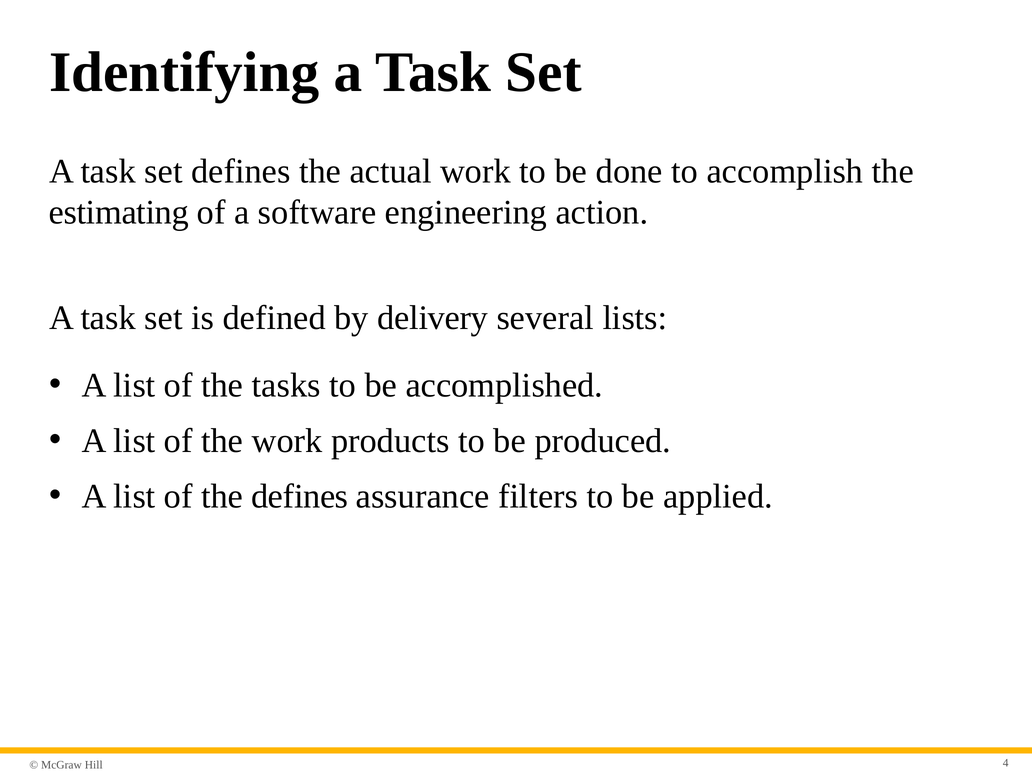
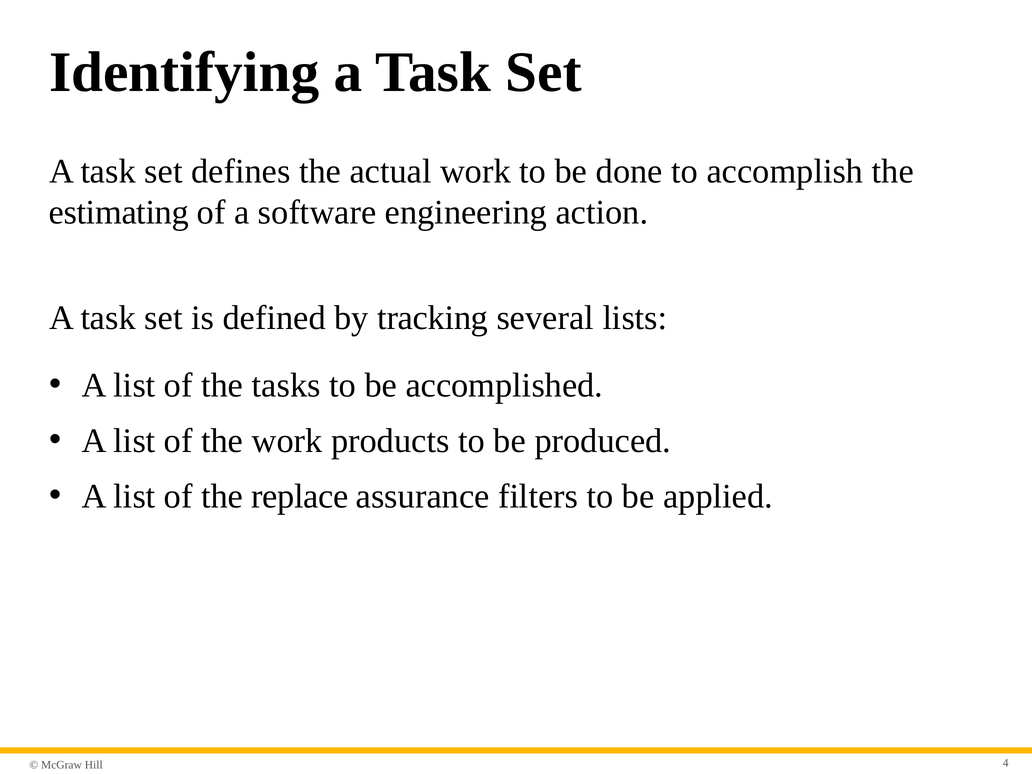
delivery: delivery -> tracking
the defines: defines -> replace
